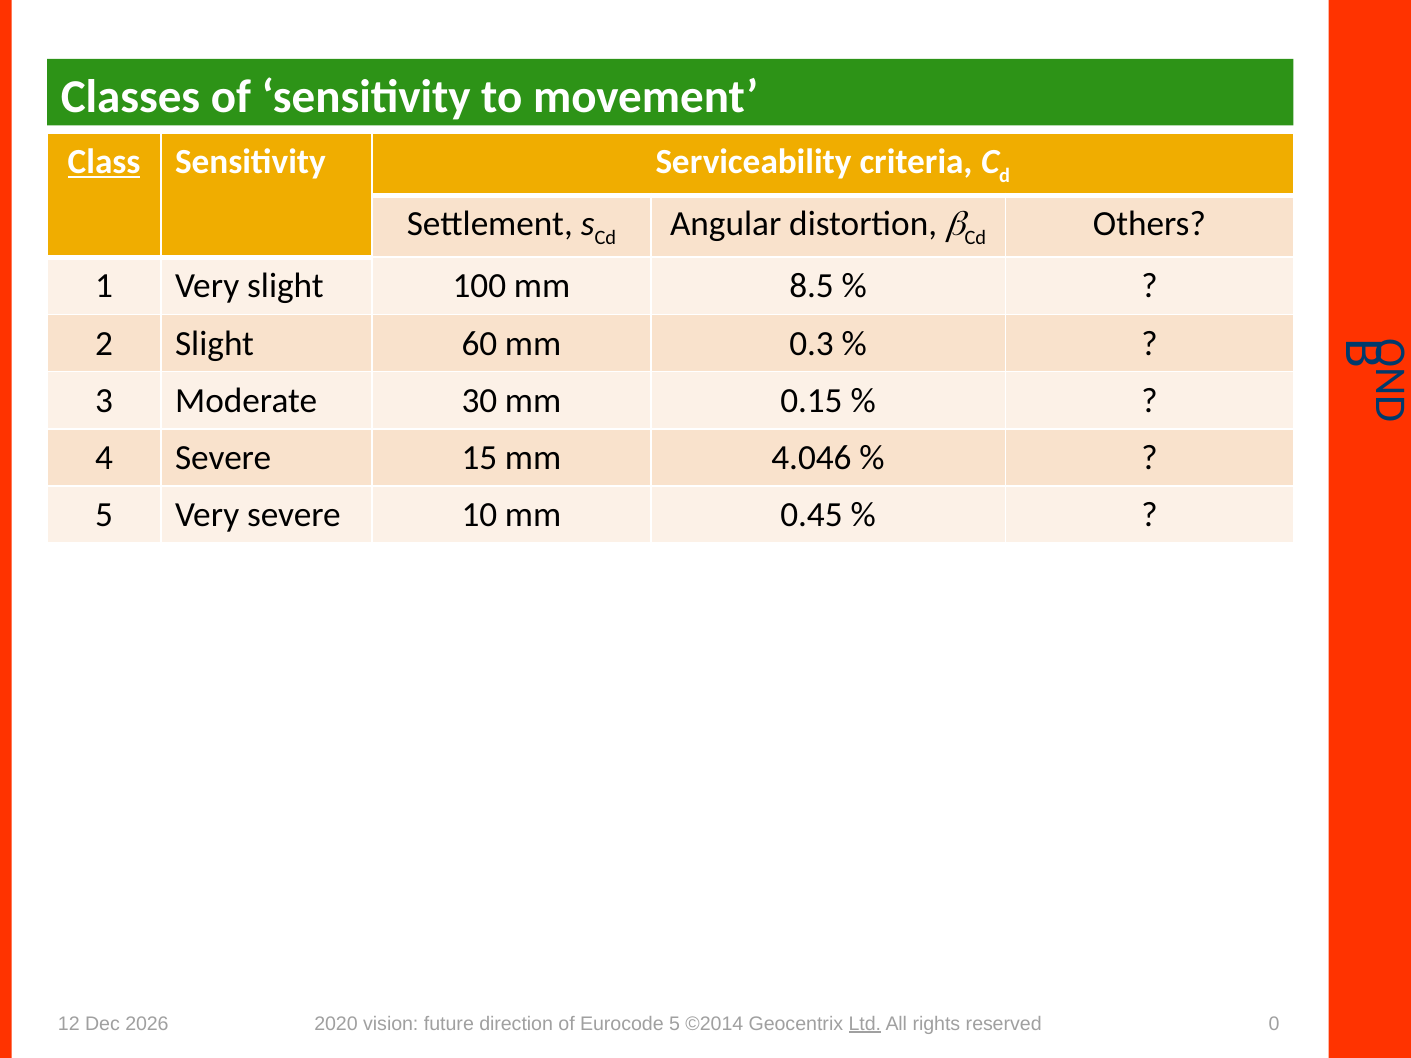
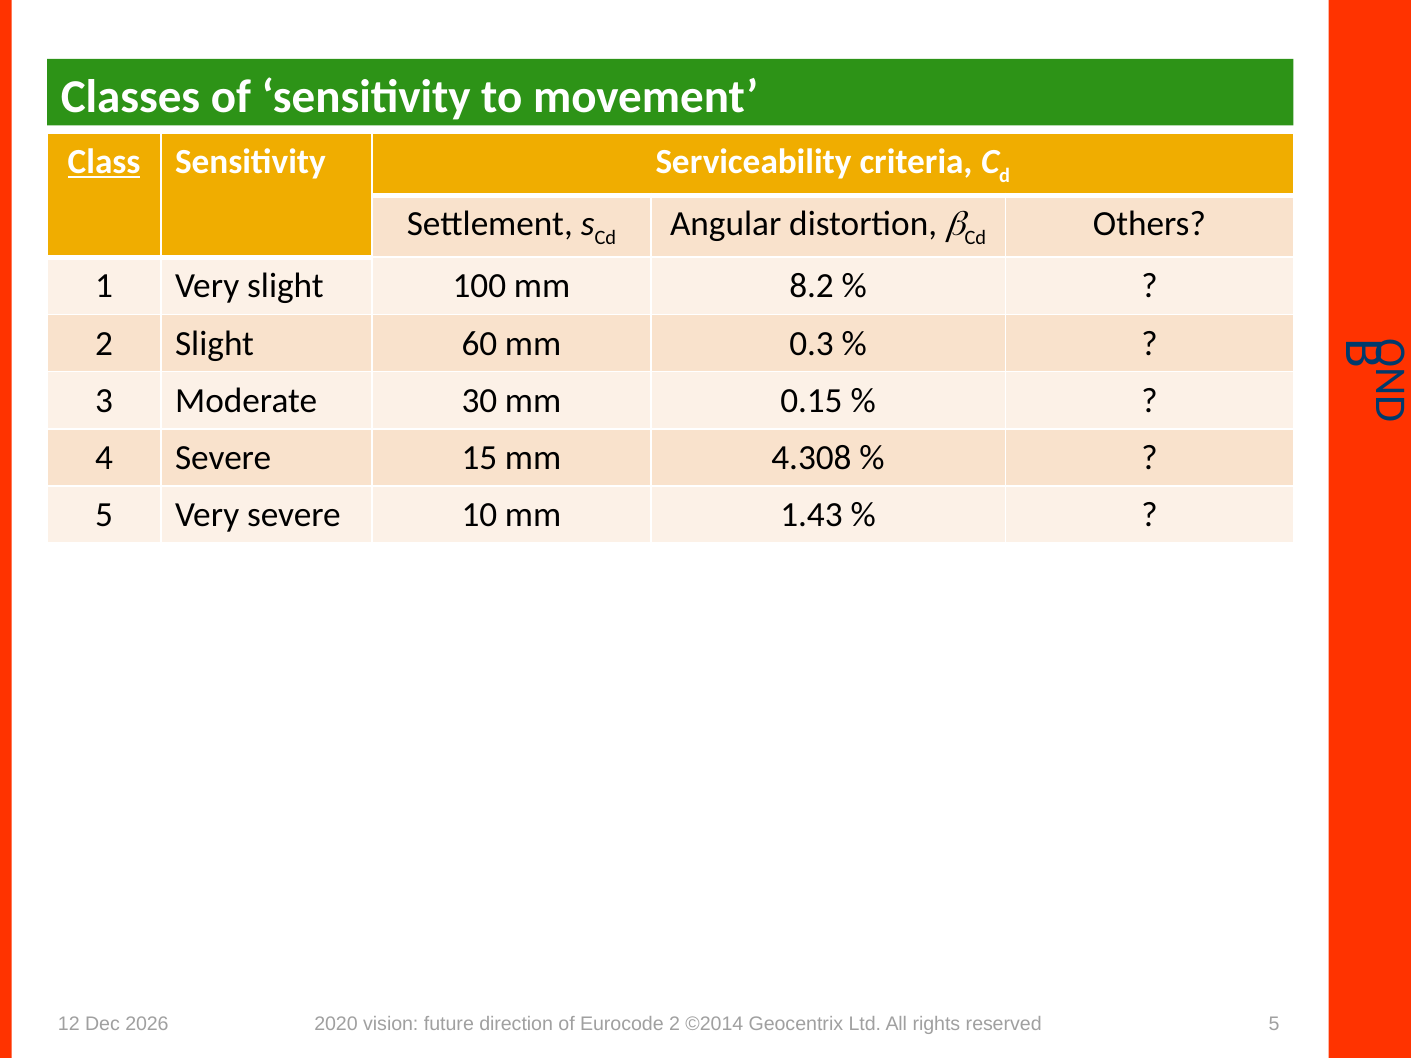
8.5: 8.5 -> 8.2
4.046: 4.046 -> 4.308
0.45: 0.45 -> 1.43
Eurocode 5: 5 -> 2
Ltd underline: present -> none
0 at (1274, 1024): 0 -> 5
